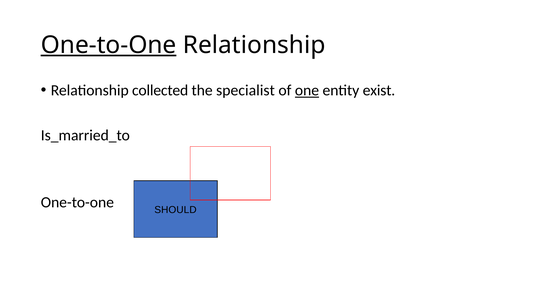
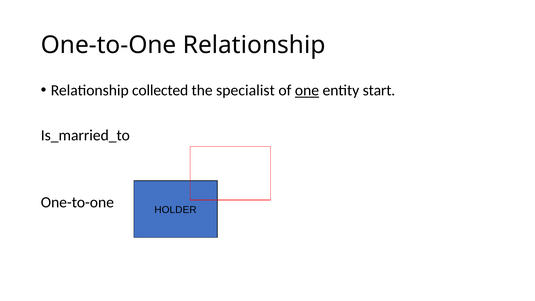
One-to-One at (109, 45) underline: present -> none
exist: exist -> start
SHOULD: SHOULD -> HOLDER
